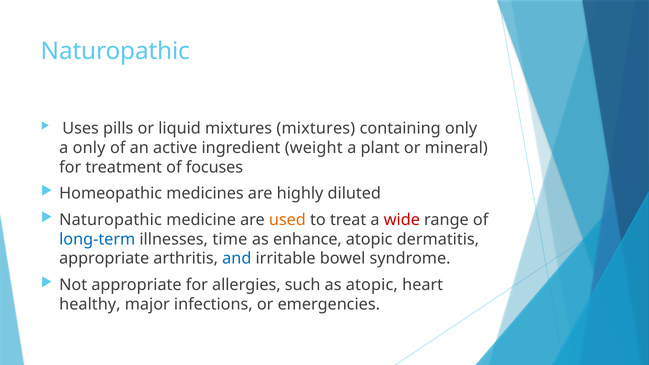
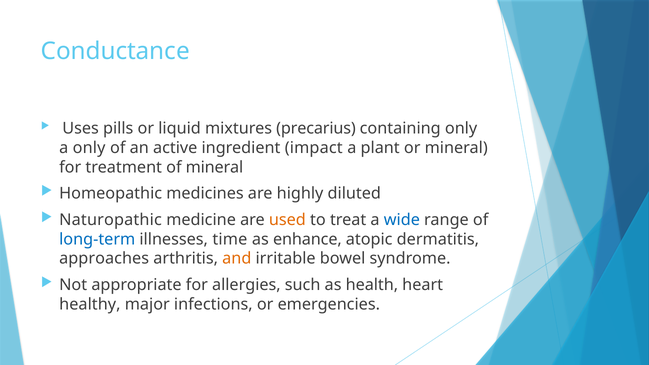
Naturopathic at (115, 51): Naturopathic -> Conductance
mixtures mixtures: mixtures -> precarius
weight: weight -> impact
of focuses: focuses -> mineral
wide colour: red -> blue
appropriate at (104, 259): appropriate -> approaches
and colour: blue -> orange
as atopic: atopic -> health
